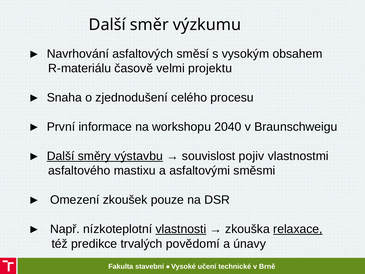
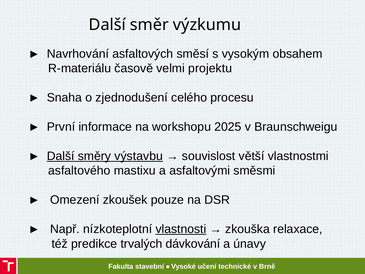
2040: 2040 -> 2025
pojiv: pojiv -> větší
relaxace underline: present -> none
povědomí: povědomí -> dávkování
